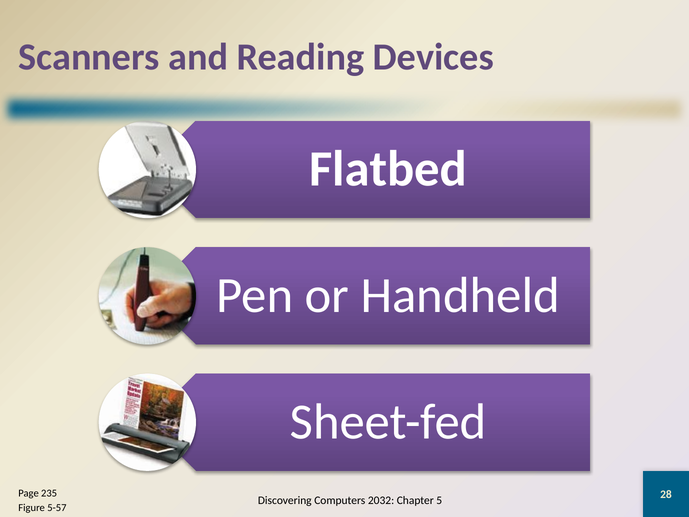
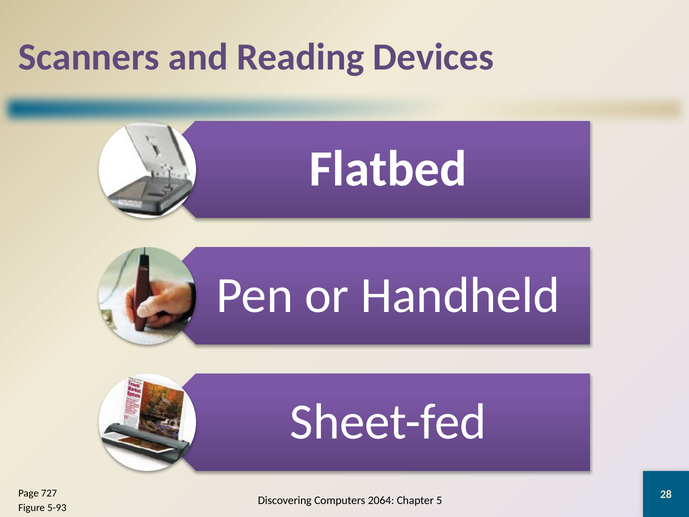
235: 235 -> 727
2032: 2032 -> 2064
5-57: 5-57 -> 5-93
